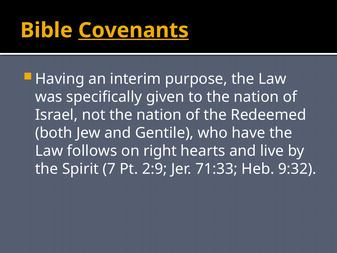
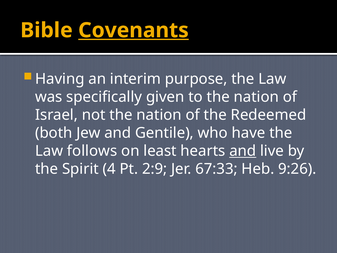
right: right -> least
and at (243, 151) underline: none -> present
7: 7 -> 4
71:33: 71:33 -> 67:33
9:32: 9:32 -> 9:26
